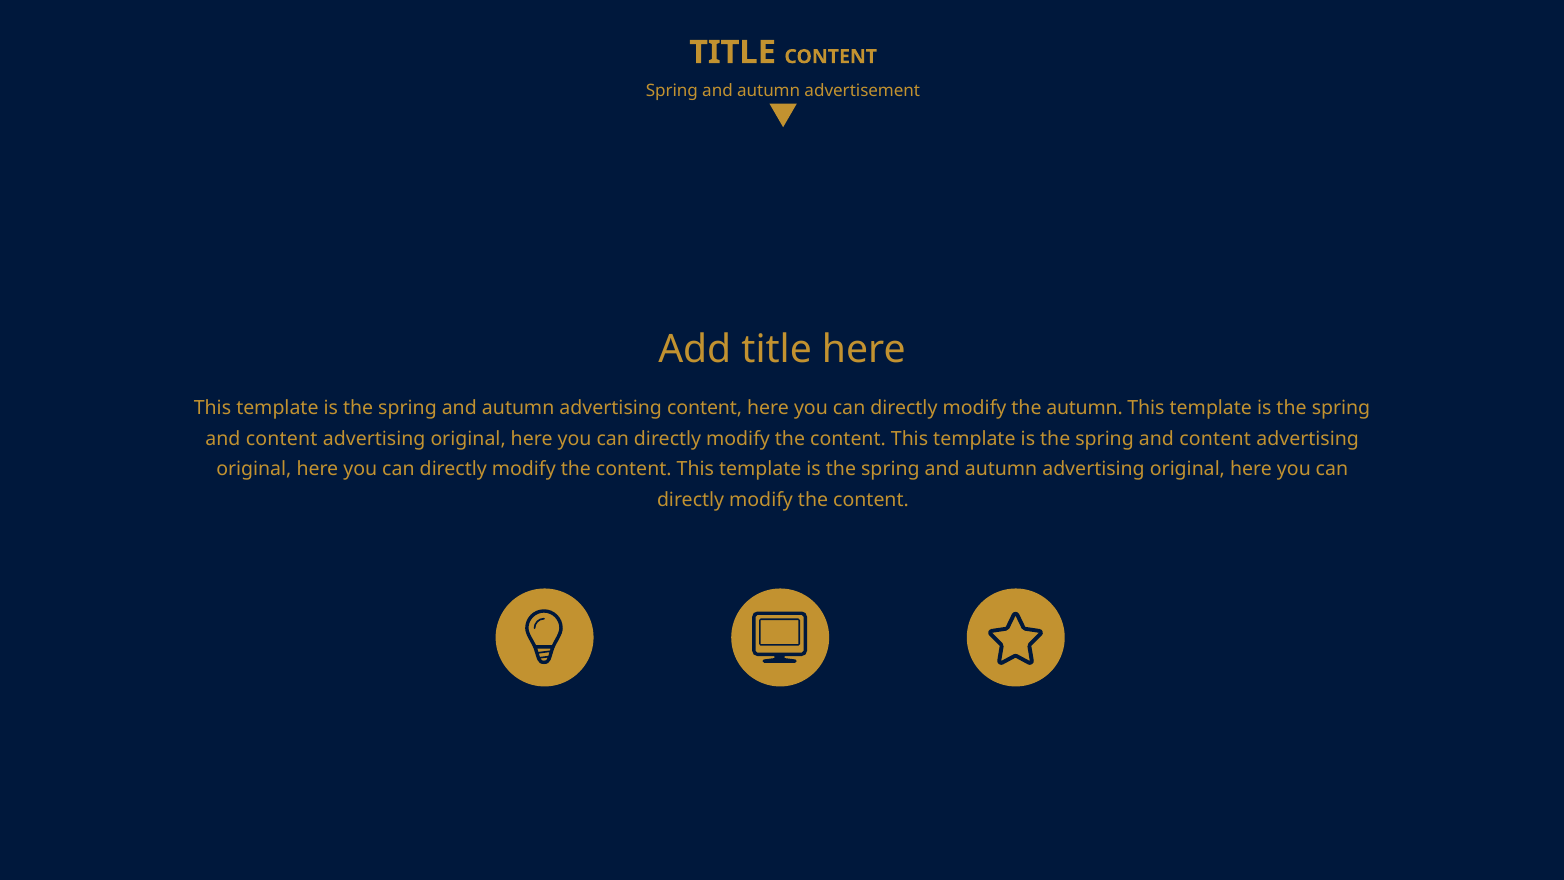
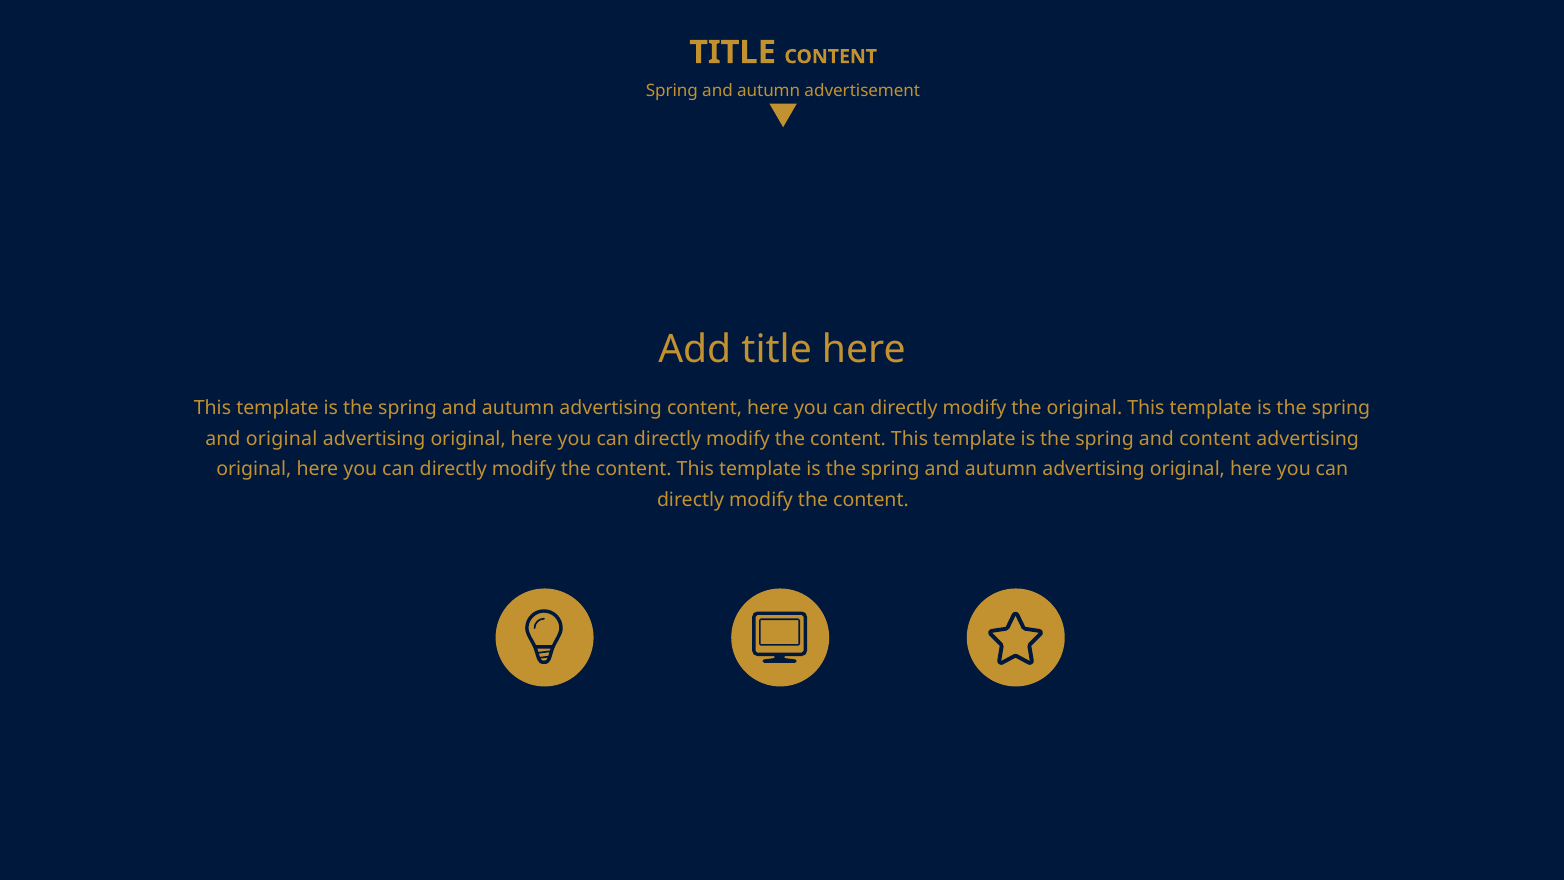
the autumn: autumn -> original
content at (282, 439): content -> original
